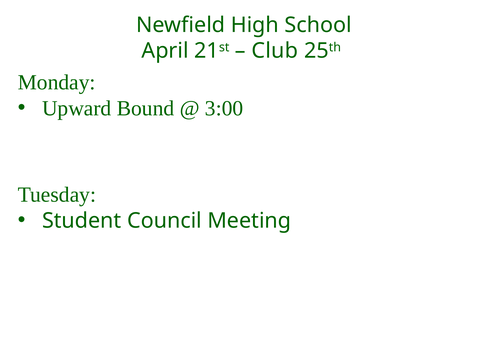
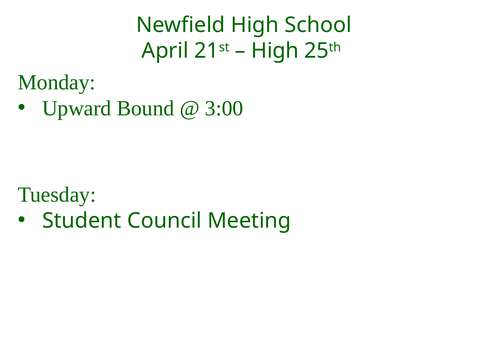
Club at (275, 51): Club -> High
